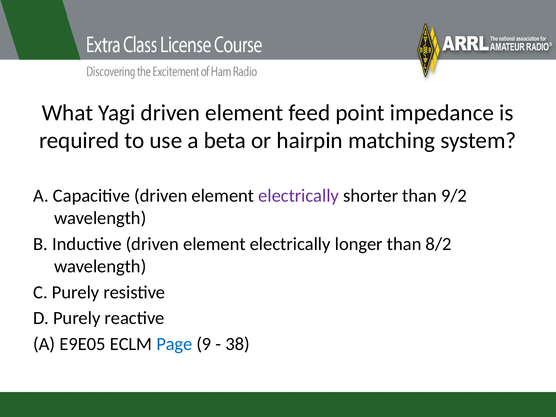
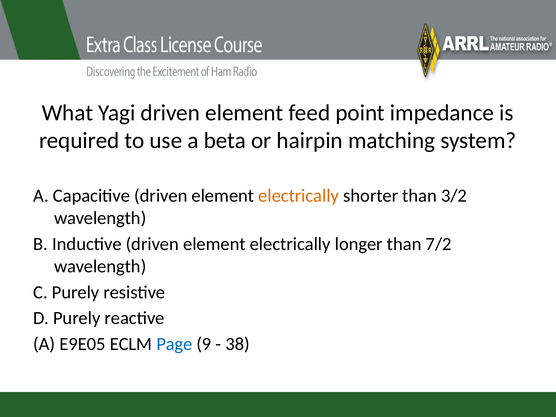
electrically at (299, 196) colour: purple -> orange
9/2: 9/2 -> 3/2
8/2: 8/2 -> 7/2
